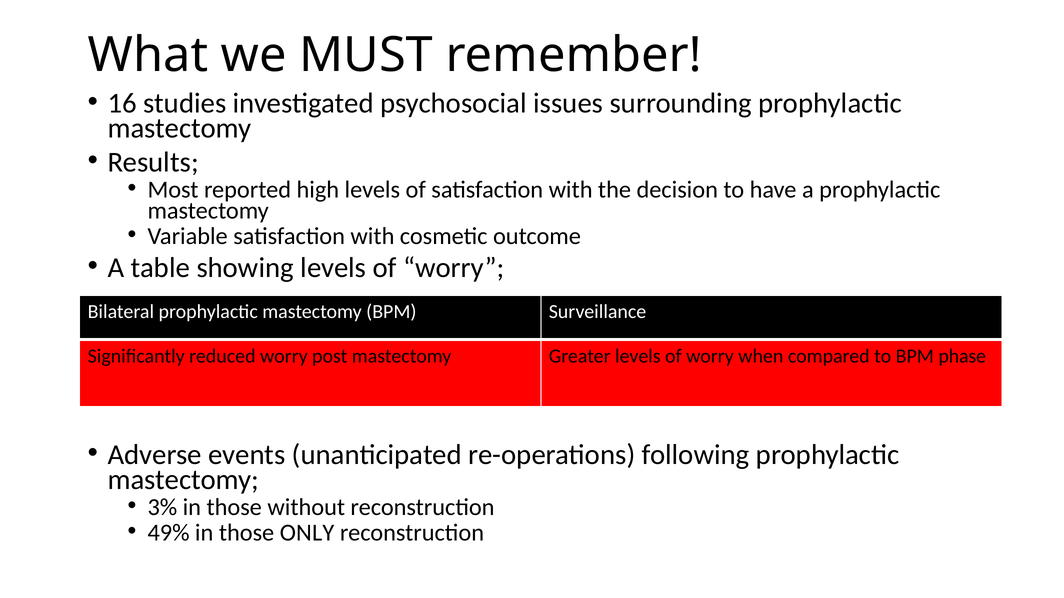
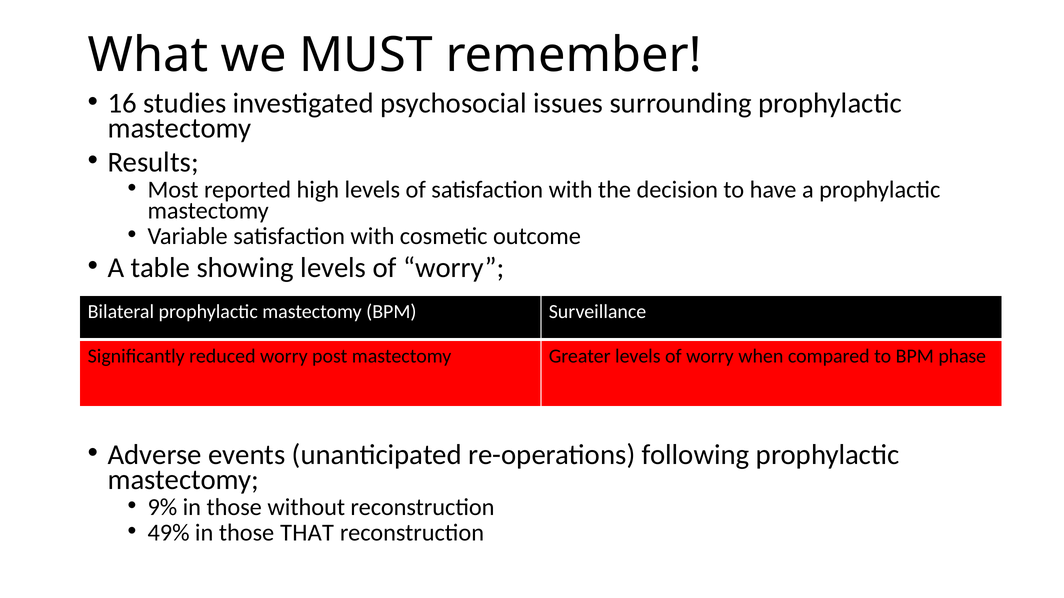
3%: 3% -> 9%
ONLY: ONLY -> THAT
